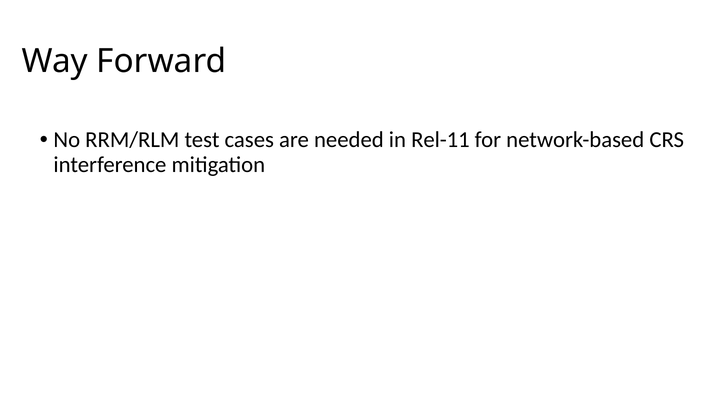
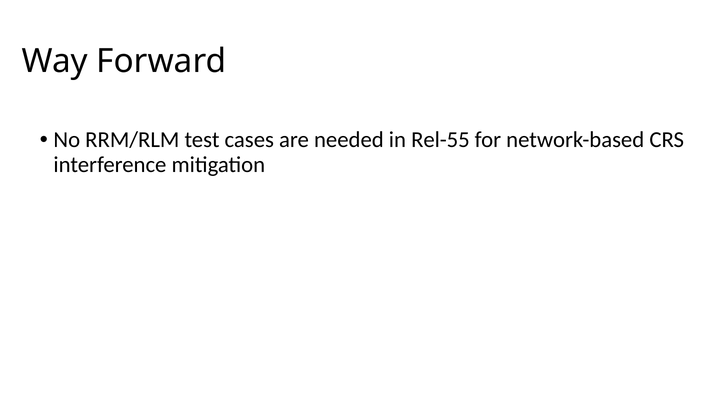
Rel-11: Rel-11 -> Rel-55
